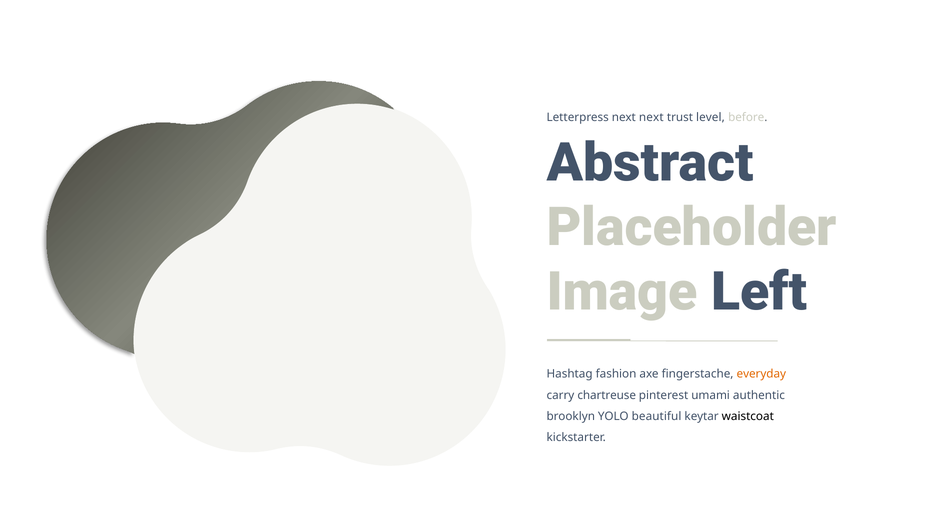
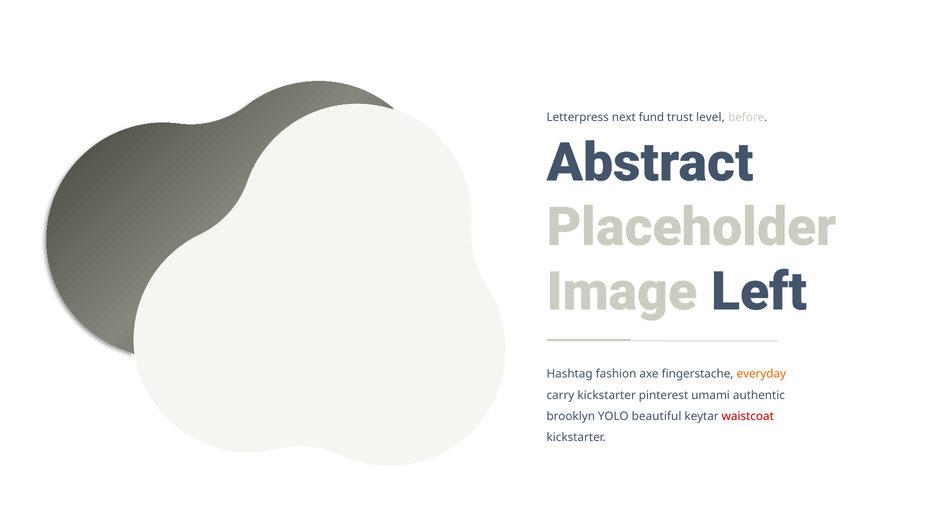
next next: next -> fund
carry chartreuse: chartreuse -> kickstarter
waistcoat colour: black -> red
